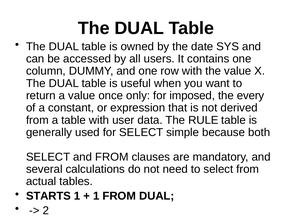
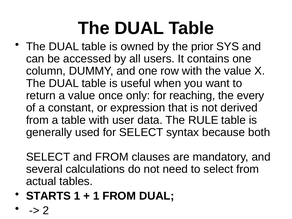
date: date -> prior
imposed: imposed -> reaching
simple: simple -> syntax
